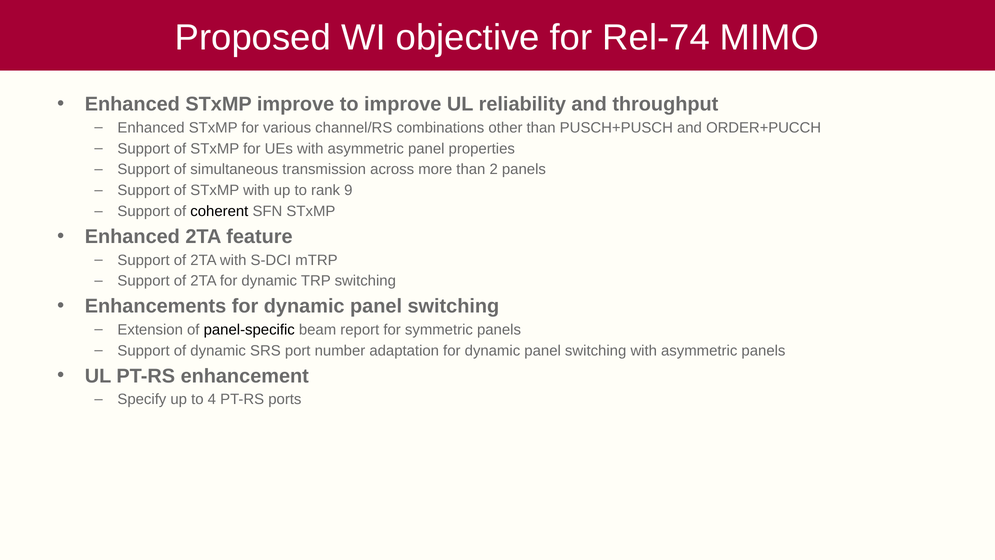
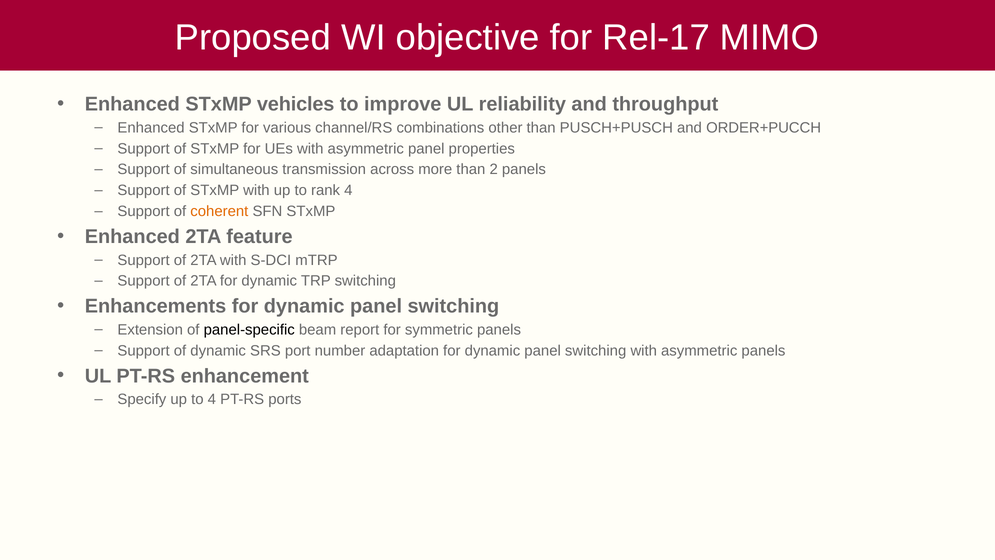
Rel-74: Rel-74 -> Rel-17
STxMP improve: improve -> vehicles
rank 9: 9 -> 4
coherent colour: black -> orange
